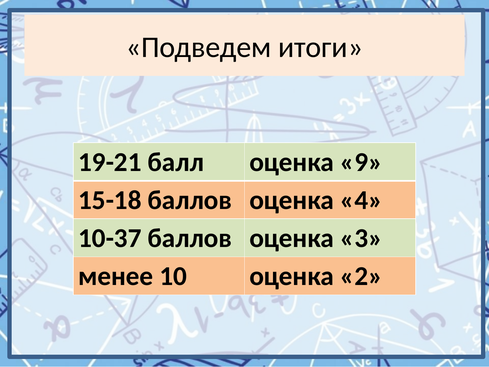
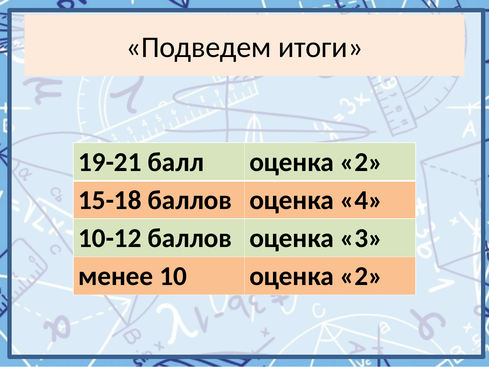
балл оценка 9: 9 -> 2
10-37: 10-37 -> 10-12
